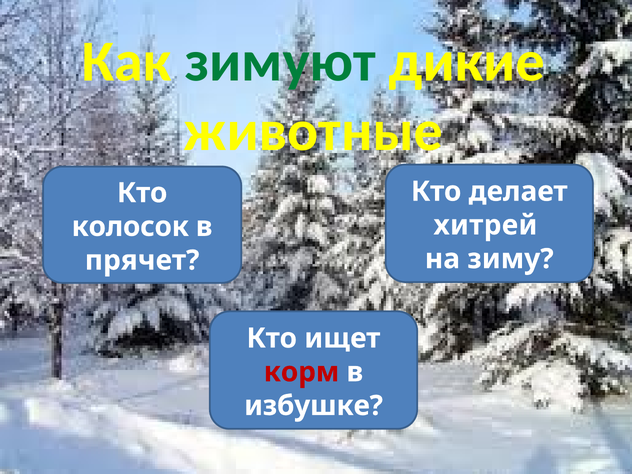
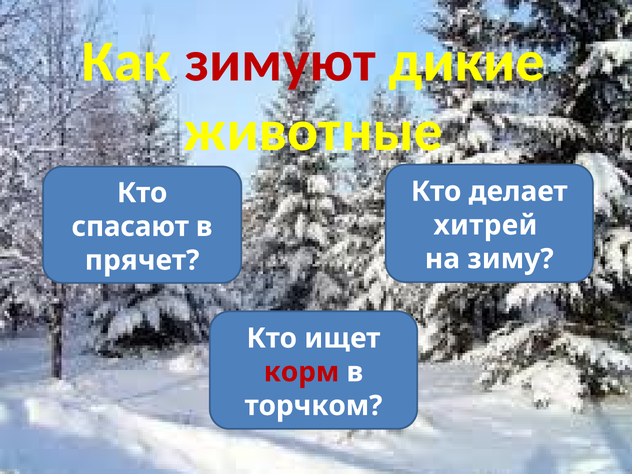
зимуют colour: green -> red
колосок: колосок -> спасают
избушке: избушке -> торчком
